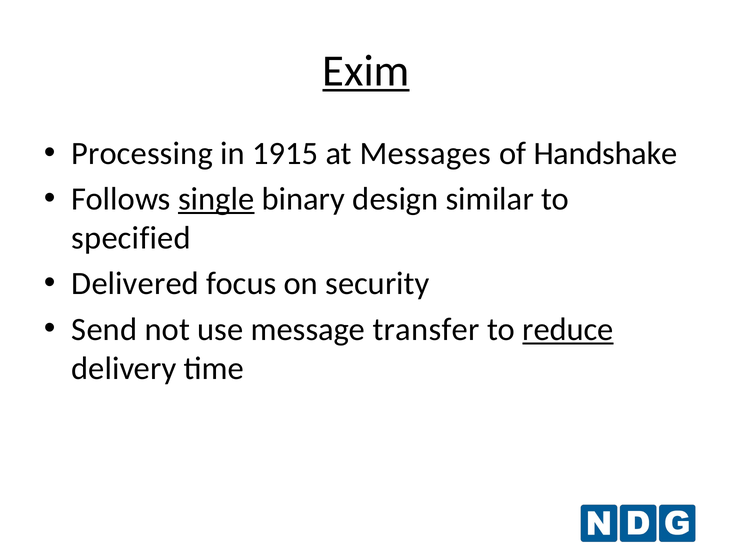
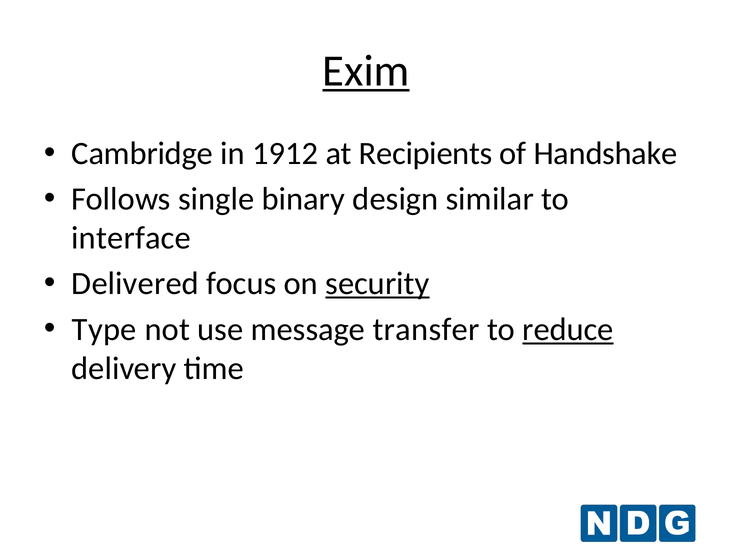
Processing: Processing -> Cambridge
1915: 1915 -> 1912
Messages: Messages -> Recipients
single underline: present -> none
specified: specified -> interface
security underline: none -> present
Send: Send -> Type
